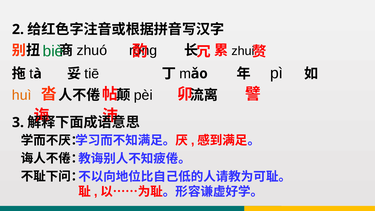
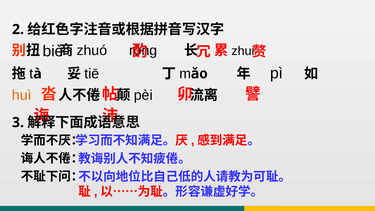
biè colour: green -> black
